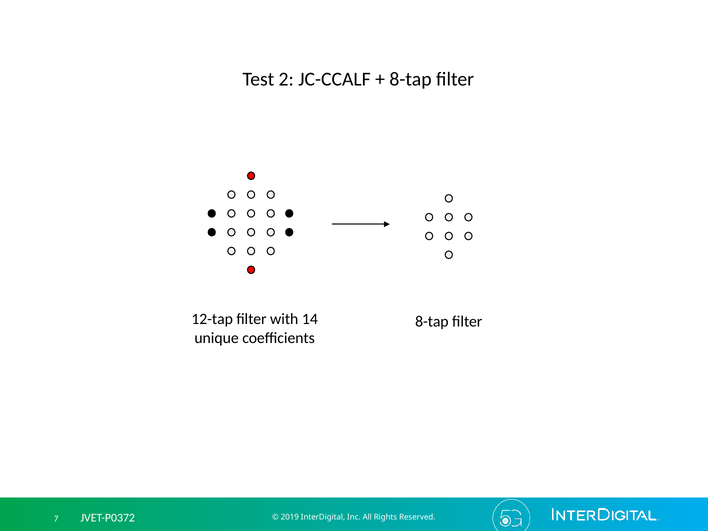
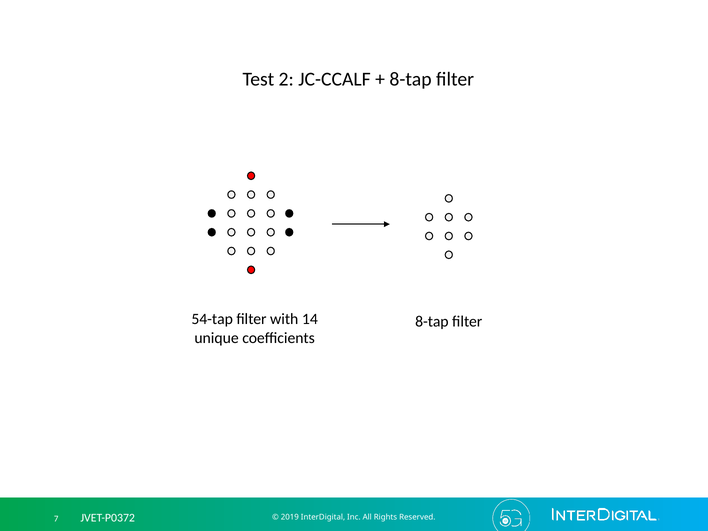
12-tap: 12-tap -> 54-tap
